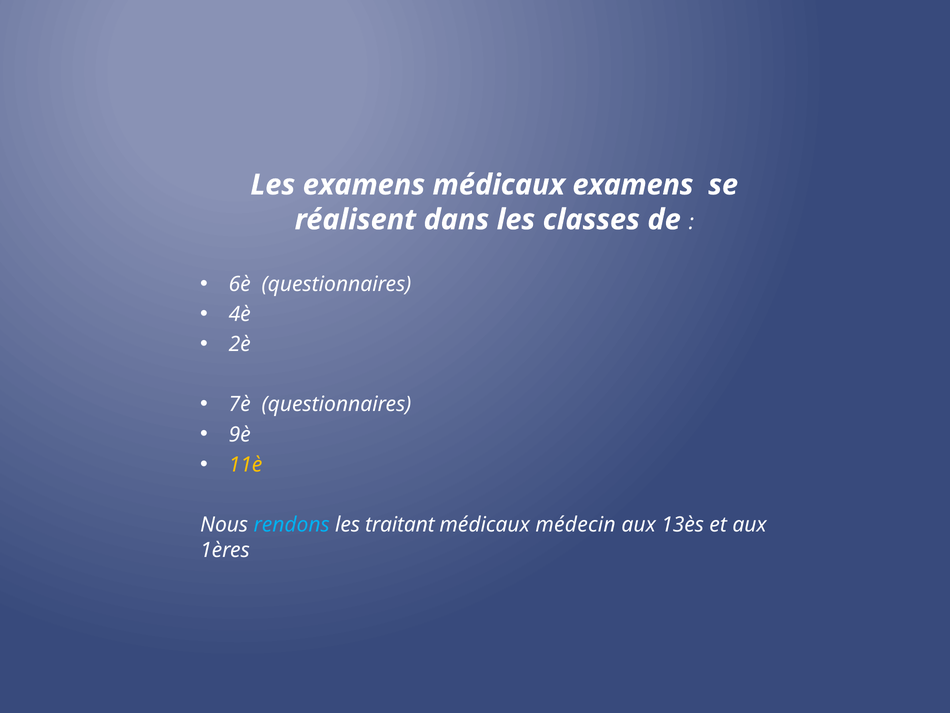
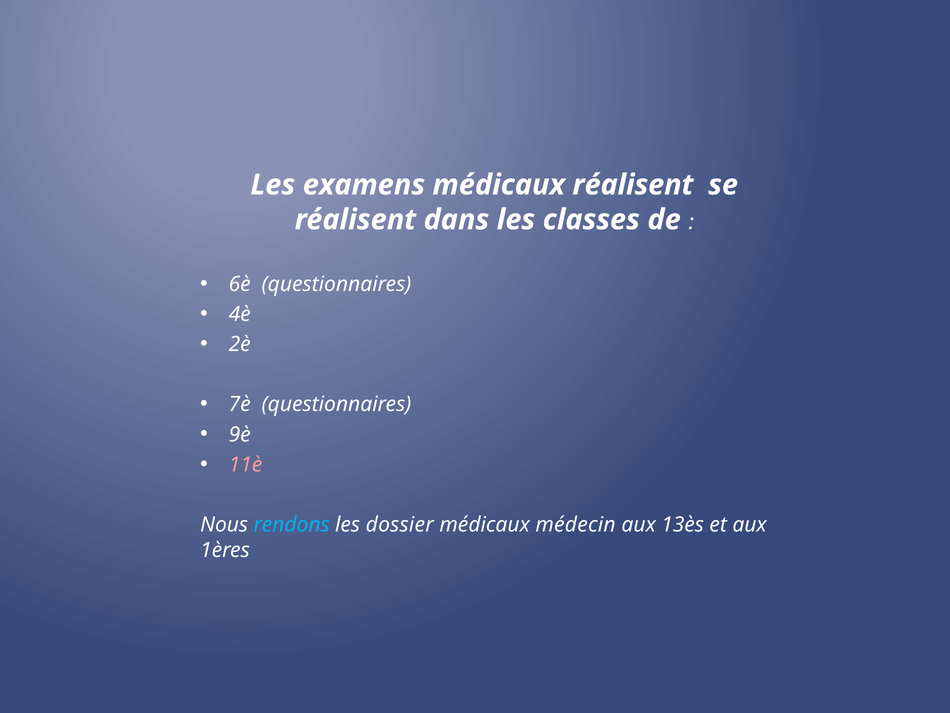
médicaux examens: examens -> réalisent
11è colour: yellow -> pink
traitant: traitant -> dossier
